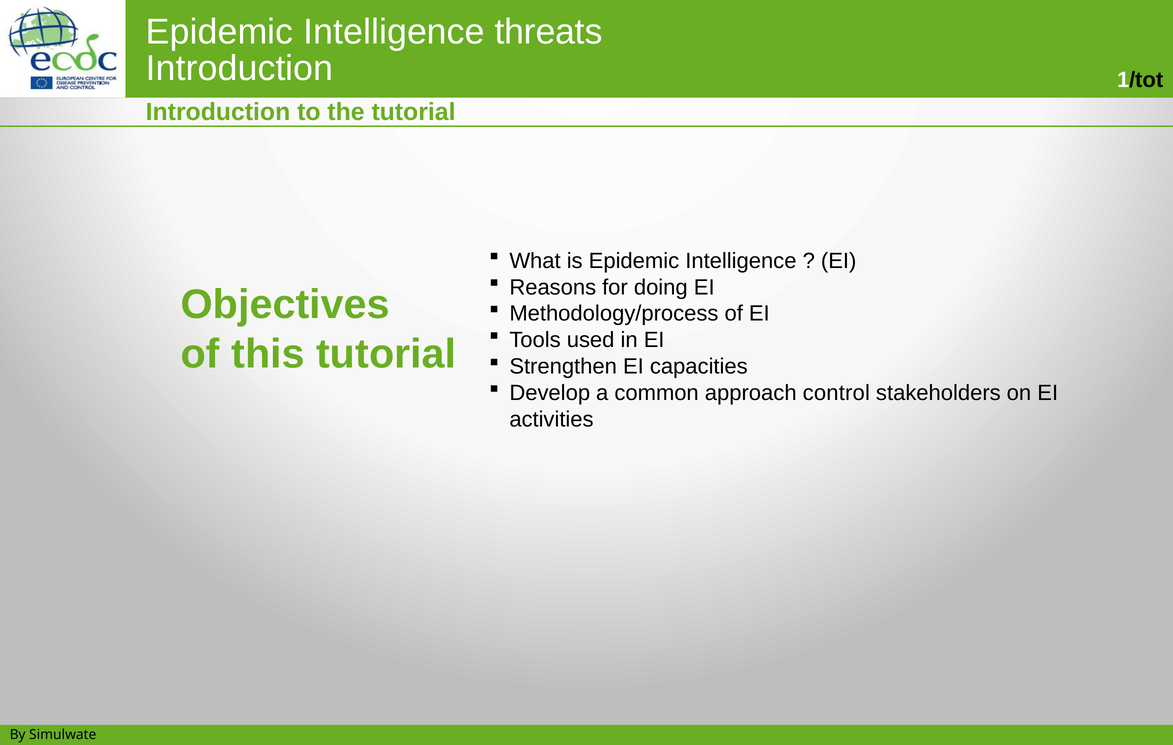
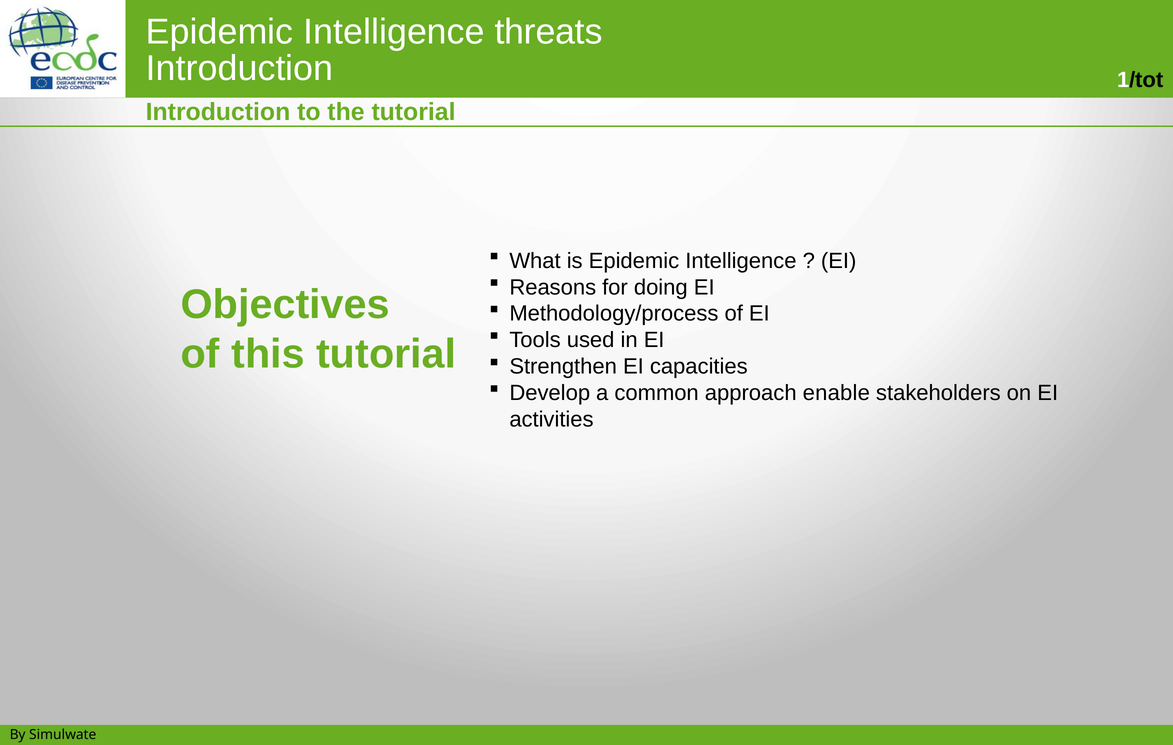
control: control -> enable
